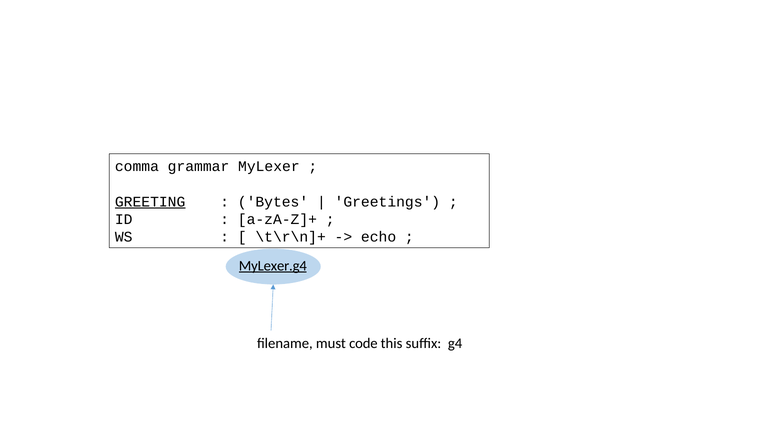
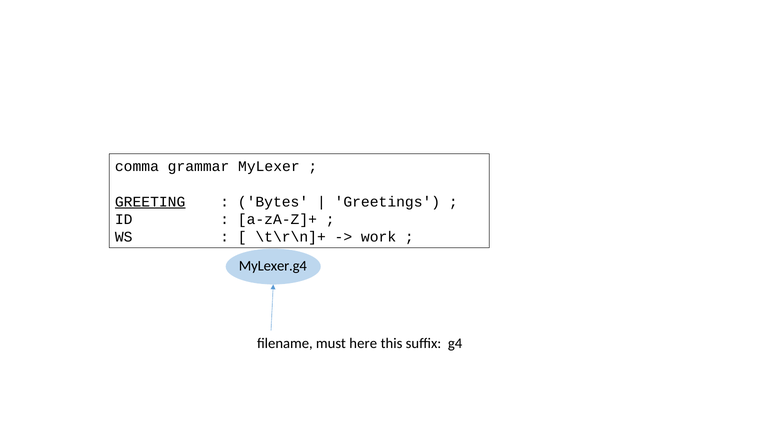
echo: echo -> work
MyLexer.g4 underline: present -> none
code: code -> here
